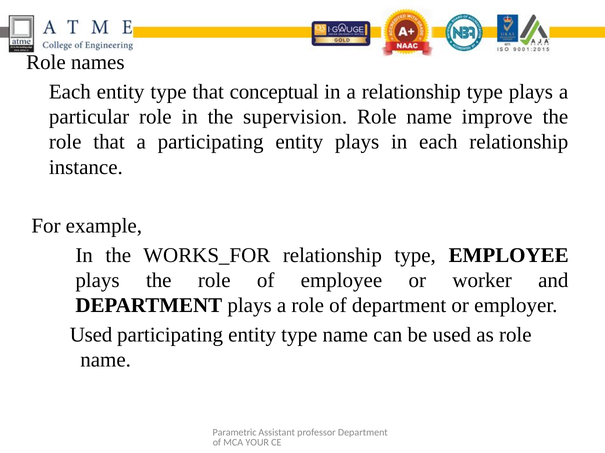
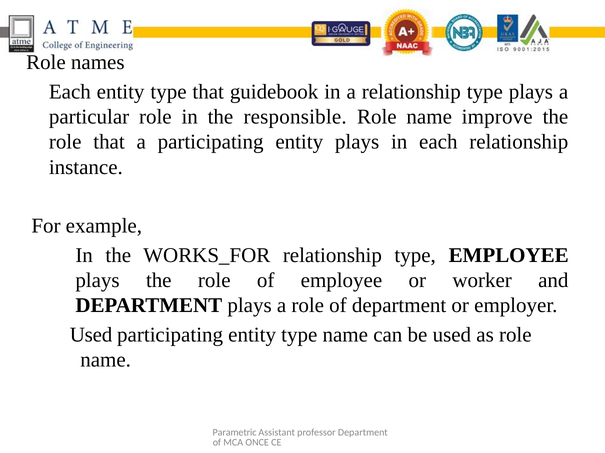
conceptual: conceptual -> guidebook
supervision: supervision -> responsible
YOUR: YOUR -> ONCE
